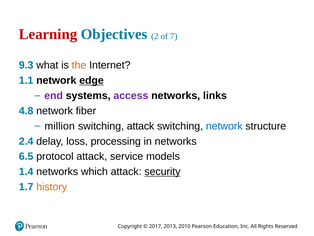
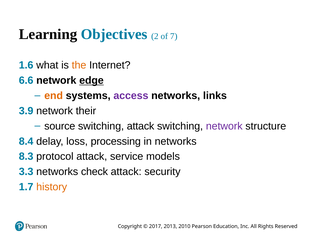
Learning colour: red -> black
9.3: 9.3 -> 1.6
1.1: 1.1 -> 6.6
end colour: purple -> orange
4.8: 4.8 -> 3.9
fiber: fiber -> their
million: million -> source
network at (224, 126) colour: blue -> purple
2.4: 2.4 -> 8.4
6.5: 6.5 -> 8.3
1.4: 1.4 -> 3.3
which: which -> check
security underline: present -> none
